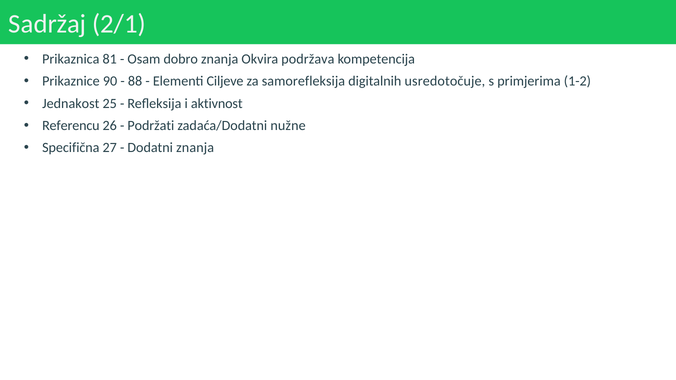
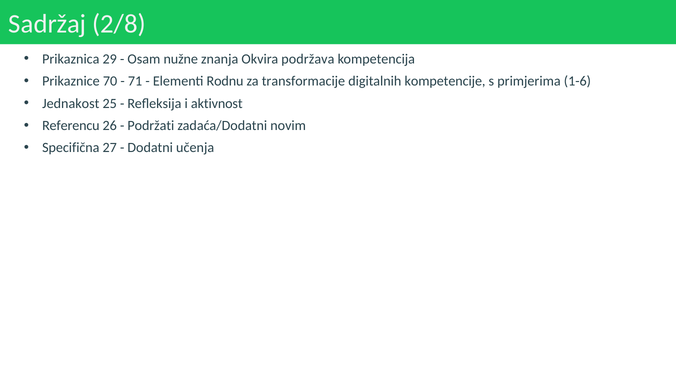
2/1: 2/1 -> 2/8
81: 81 -> 29
dobro: dobro -> nužne
90: 90 -> 70
88: 88 -> 71
Ciljeve: Ciljeve -> Rodnu
samorefleksija: samorefleksija -> transformacije
usredotočuje: usredotočuje -> kompetencije
1-2: 1-2 -> 1-6
nužne: nužne -> novim
Dodatni znanja: znanja -> učenja
